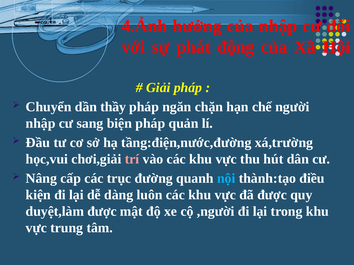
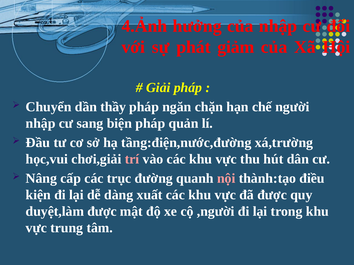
động: động -> giảm
nội colour: light blue -> pink
luôn: luôn -> xuất
